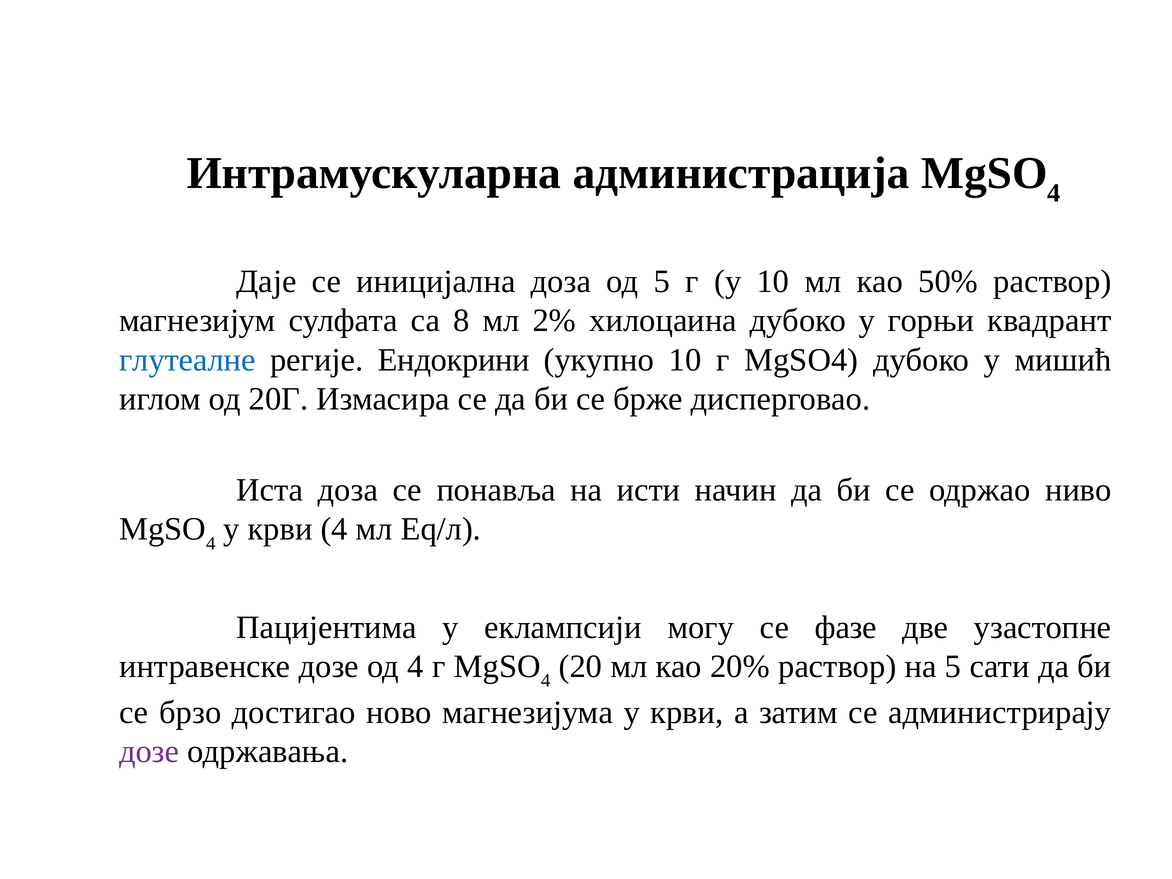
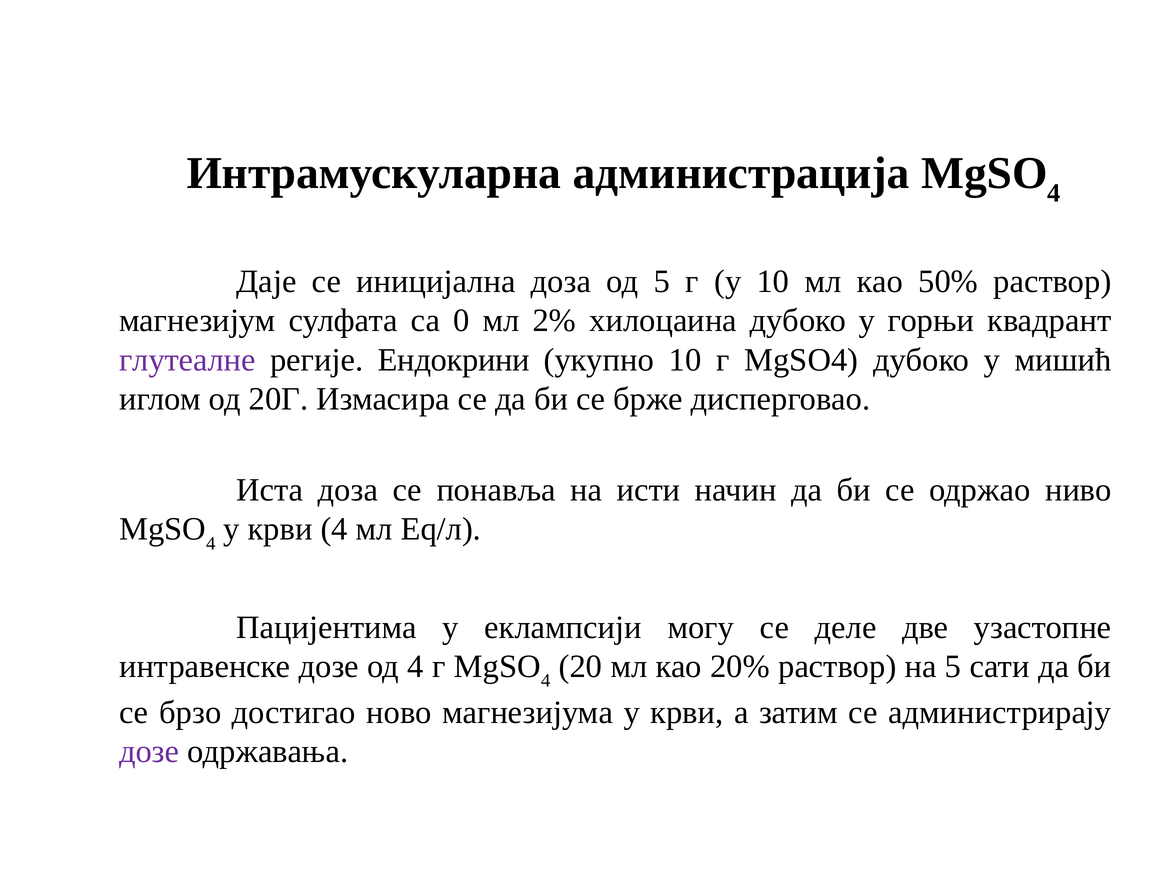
8: 8 -> 0
глутеалне colour: blue -> purple
фазе: фазе -> деле
